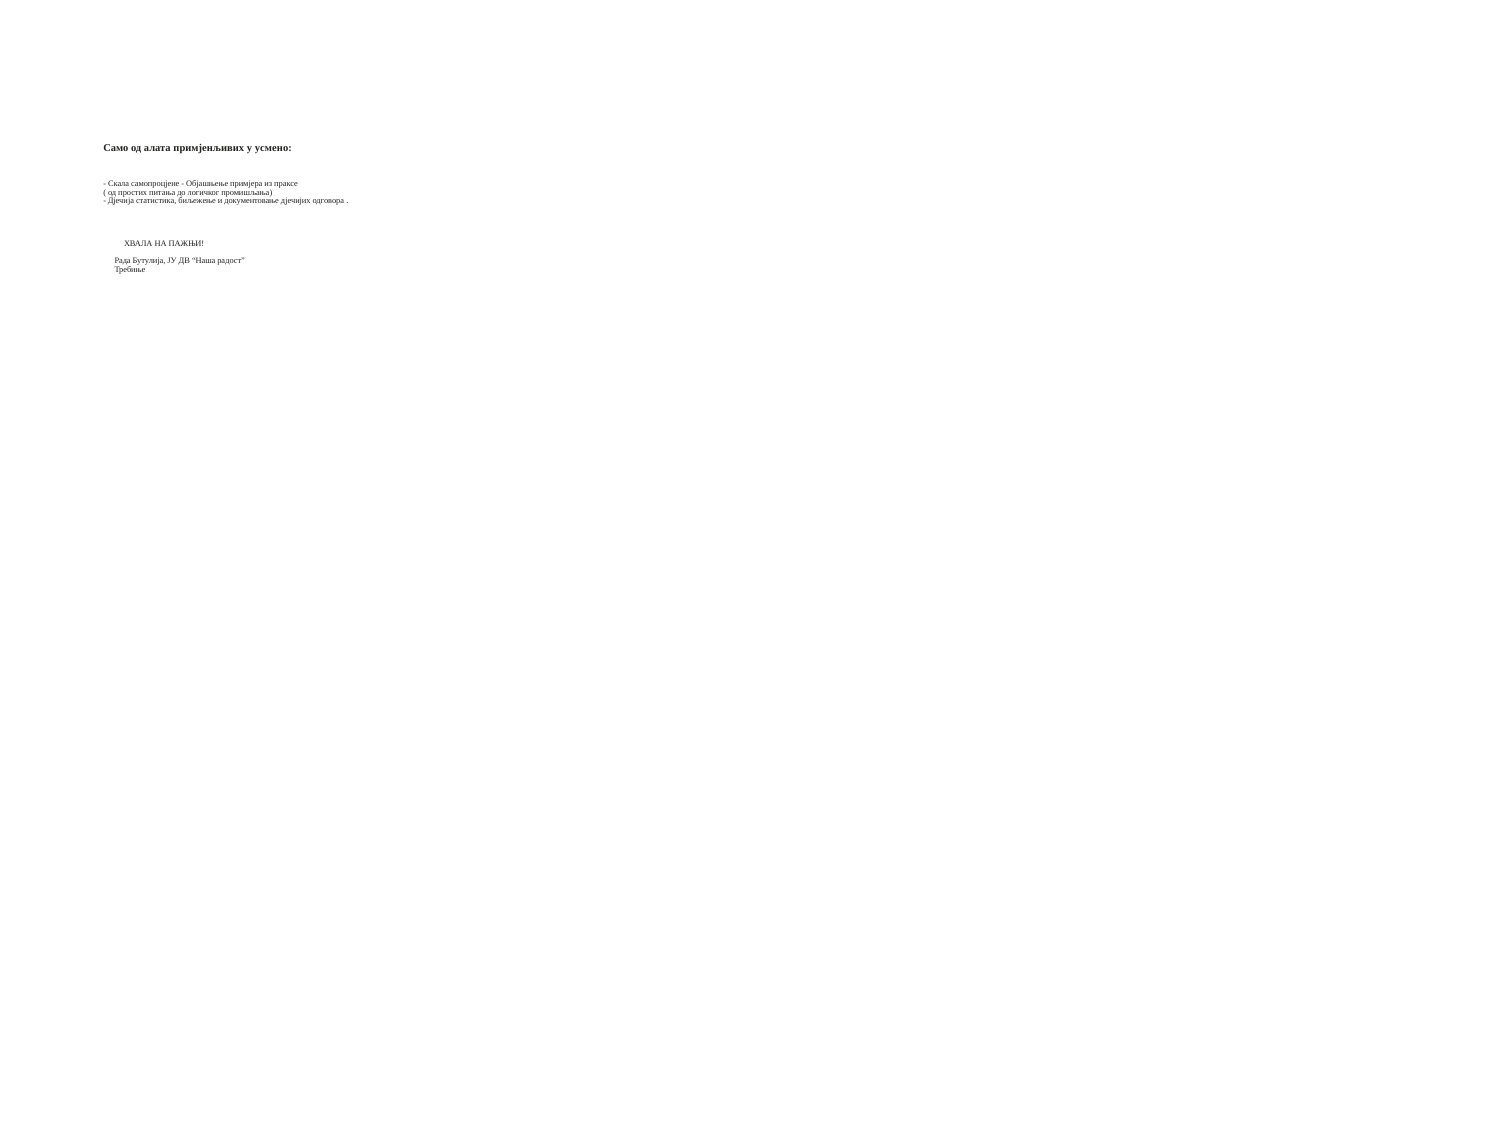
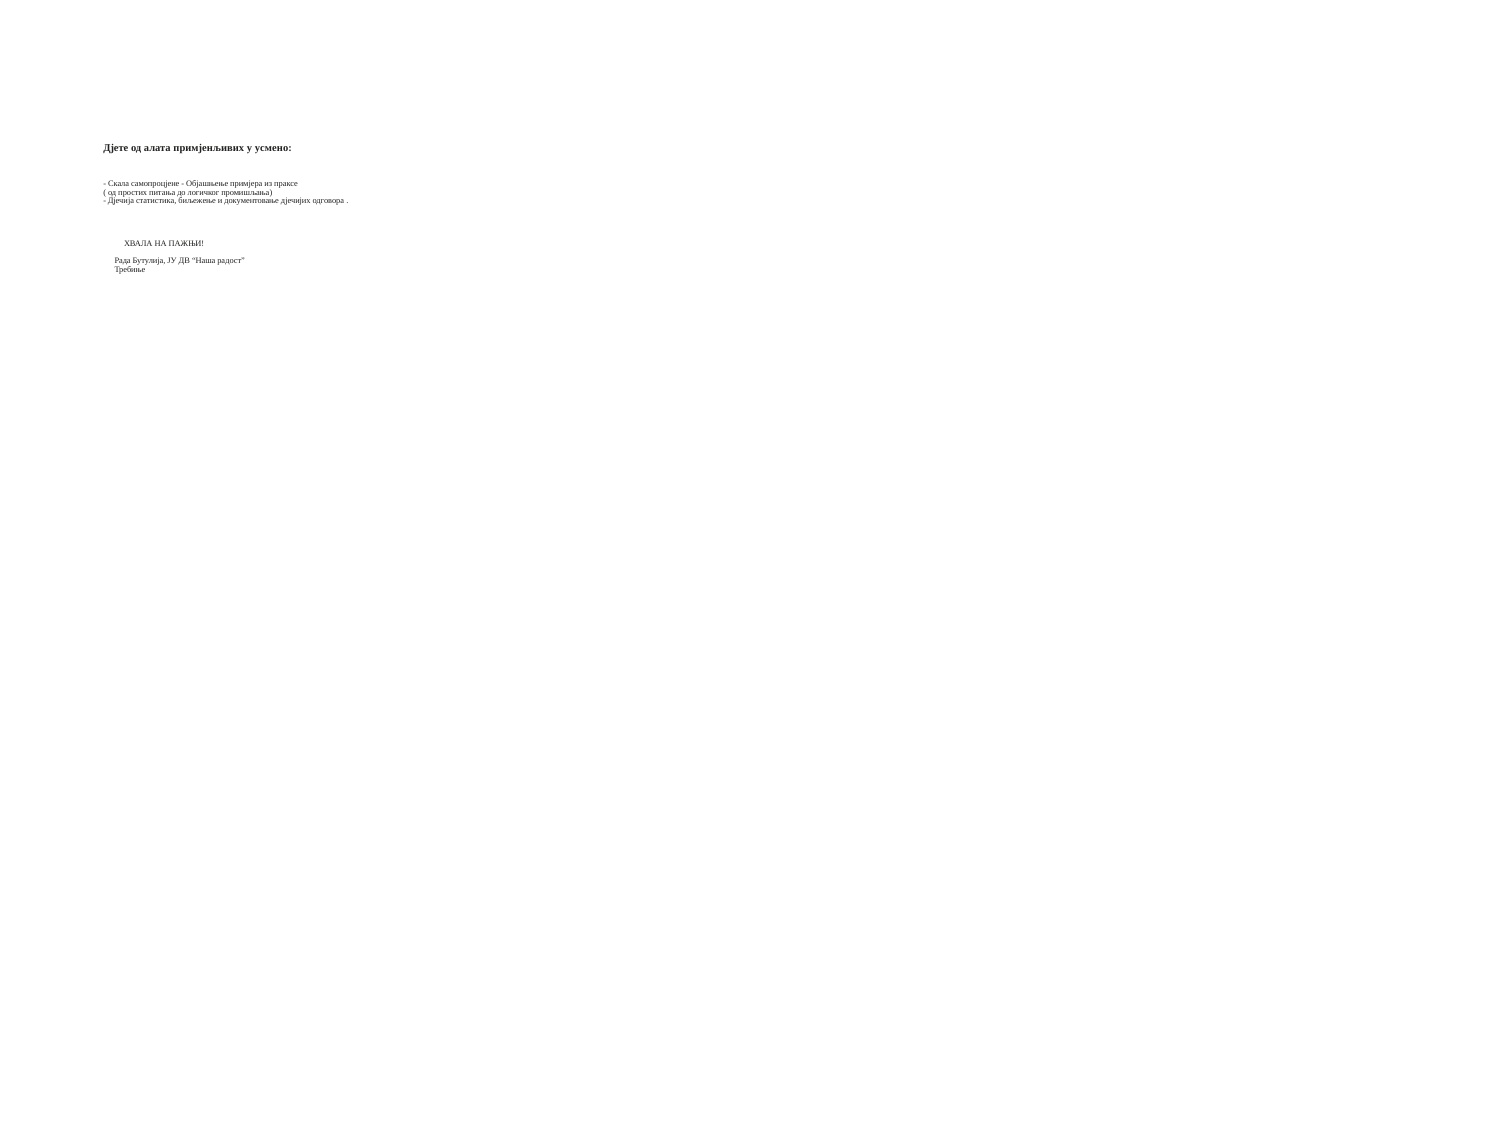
Само: Само -> Дјете
